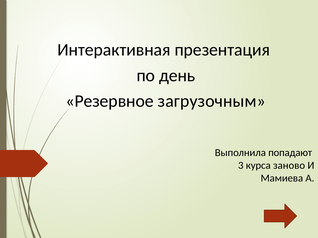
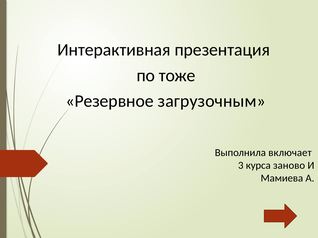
день: день -> тоже
попадают: попадают -> включает
